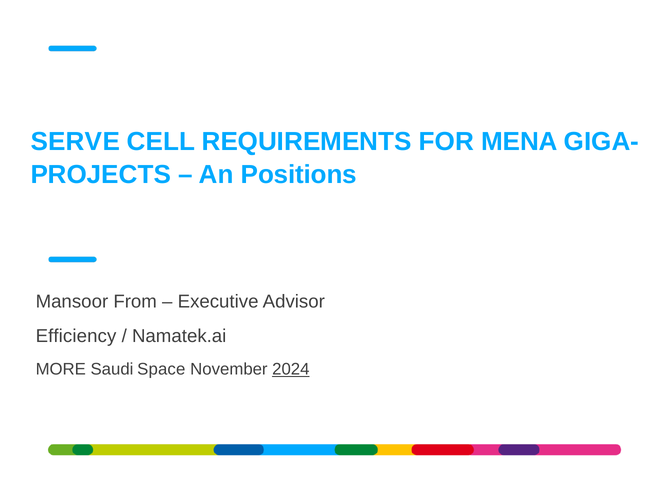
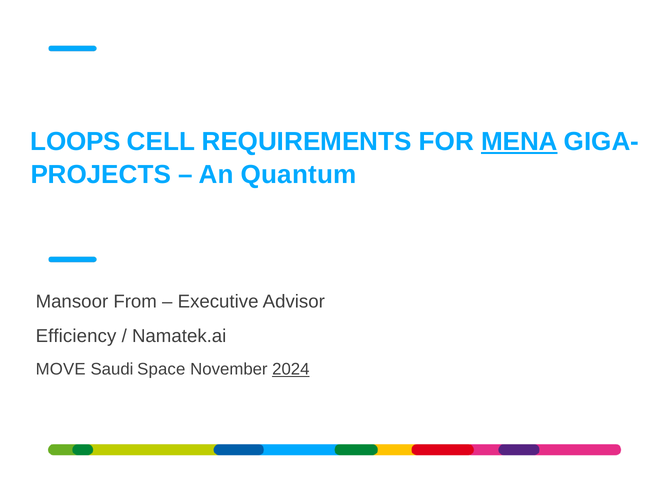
SERVE: SERVE -> LOOPS
MENA underline: none -> present
Positions: Positions -> Quantum
MORE: MORE -> MOVE
